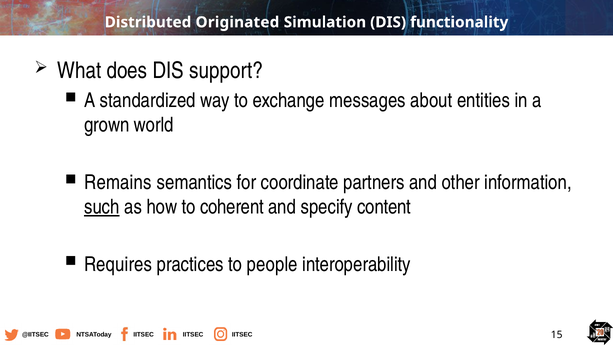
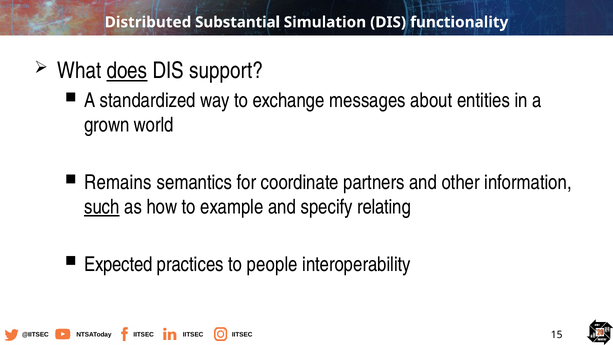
Originated: Originated -> Substantial
does underline: none -> present
coherent: coherent -> example
content: content -> relating
Requires: Requires -> Expected
